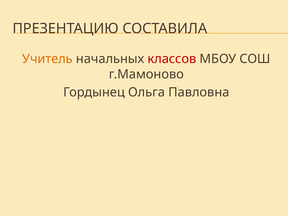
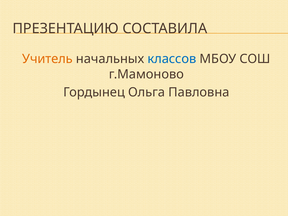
классов colour: red -> blue
